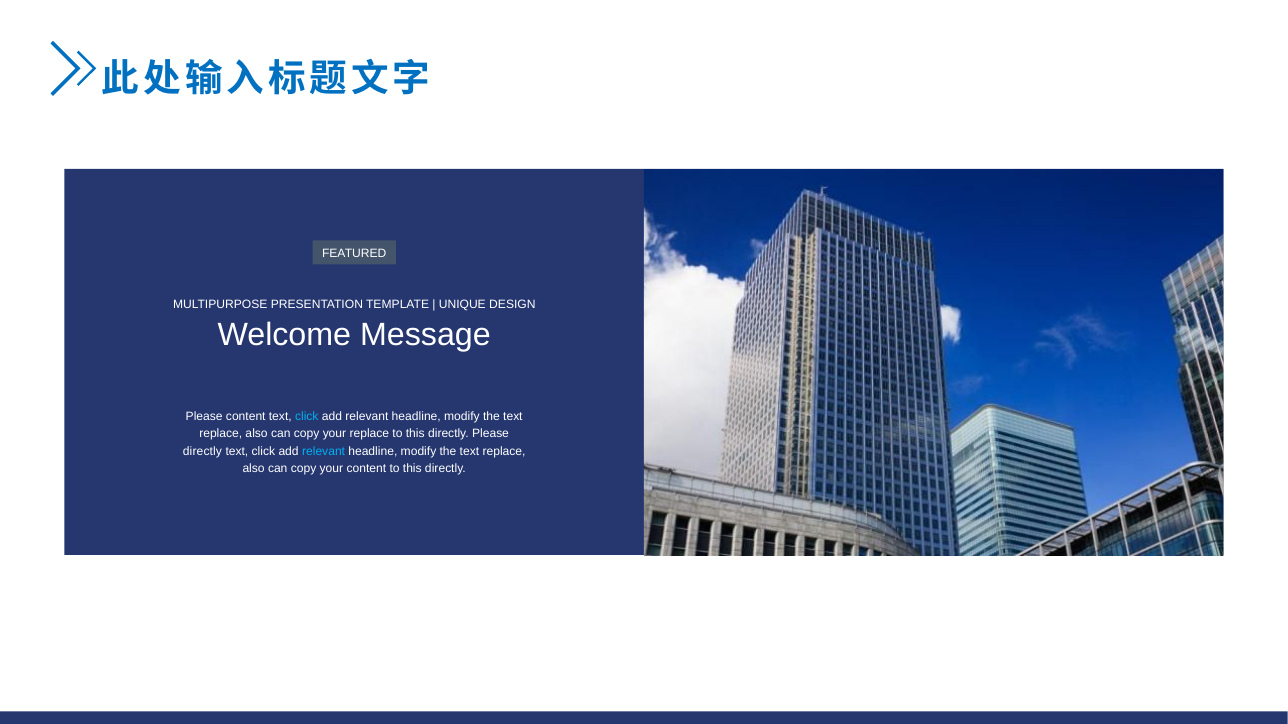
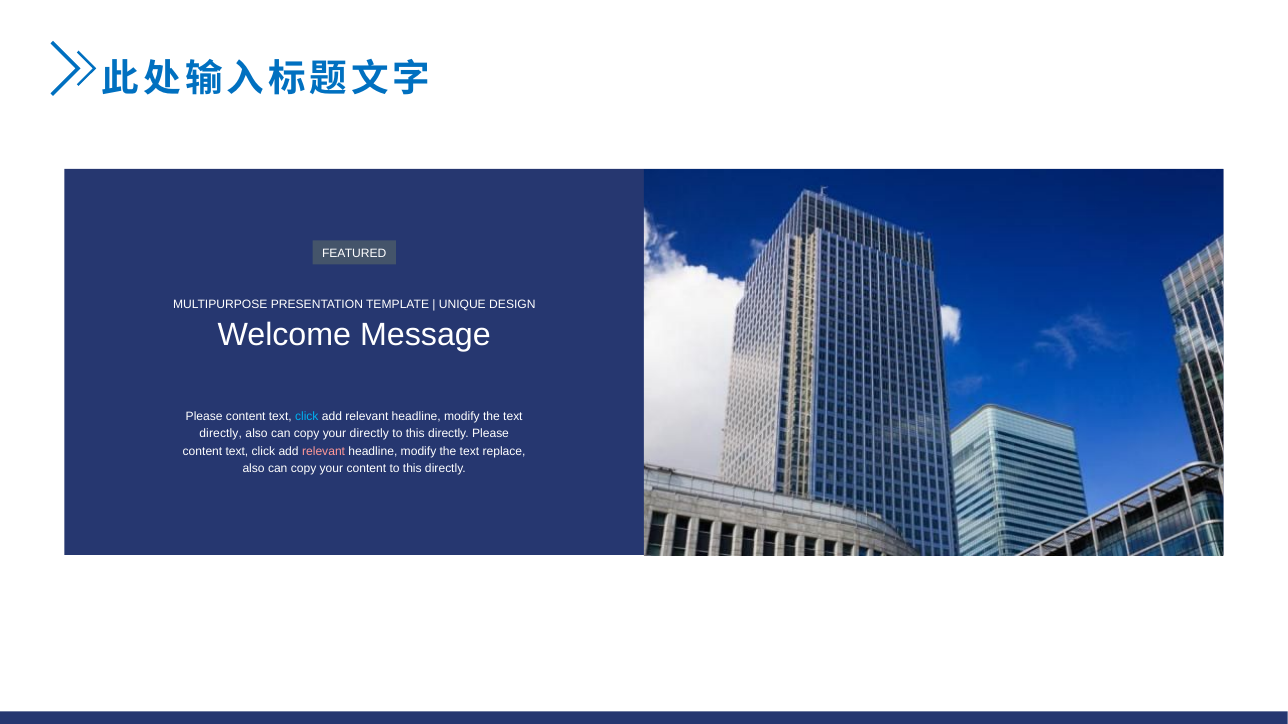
replace at (221, 434): replace -> directly
your replace: replace -> directly
directly at (202, 452): directly -> content
relevant at (324, 452) colour: light blue -> pink
